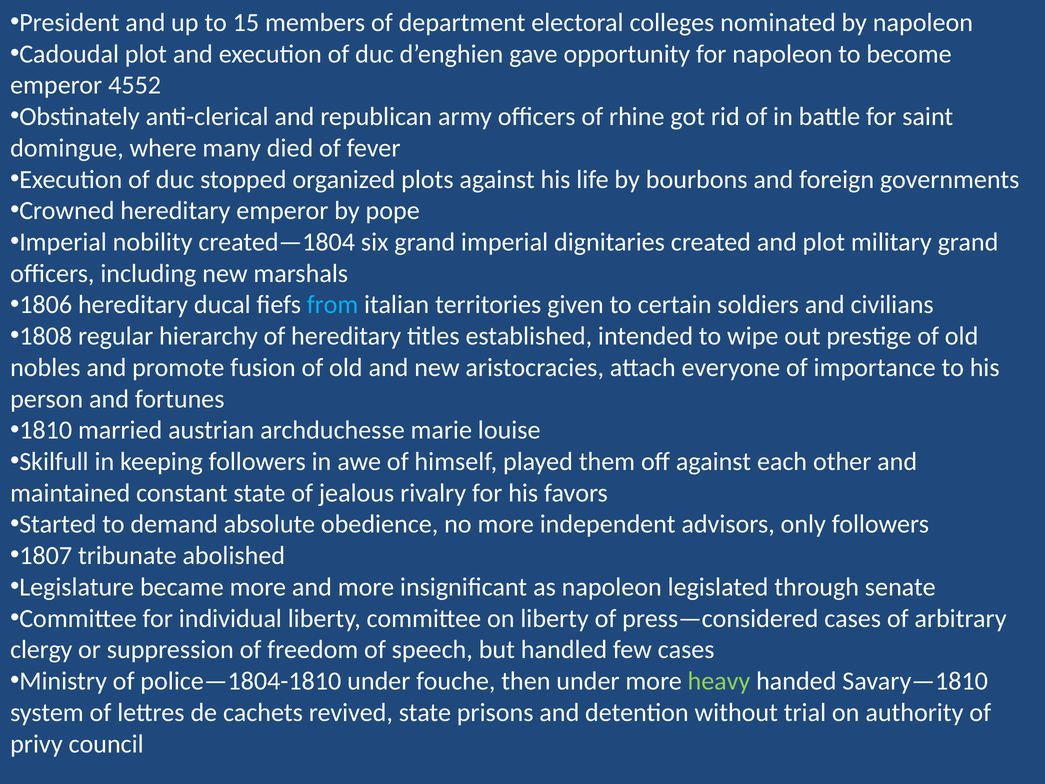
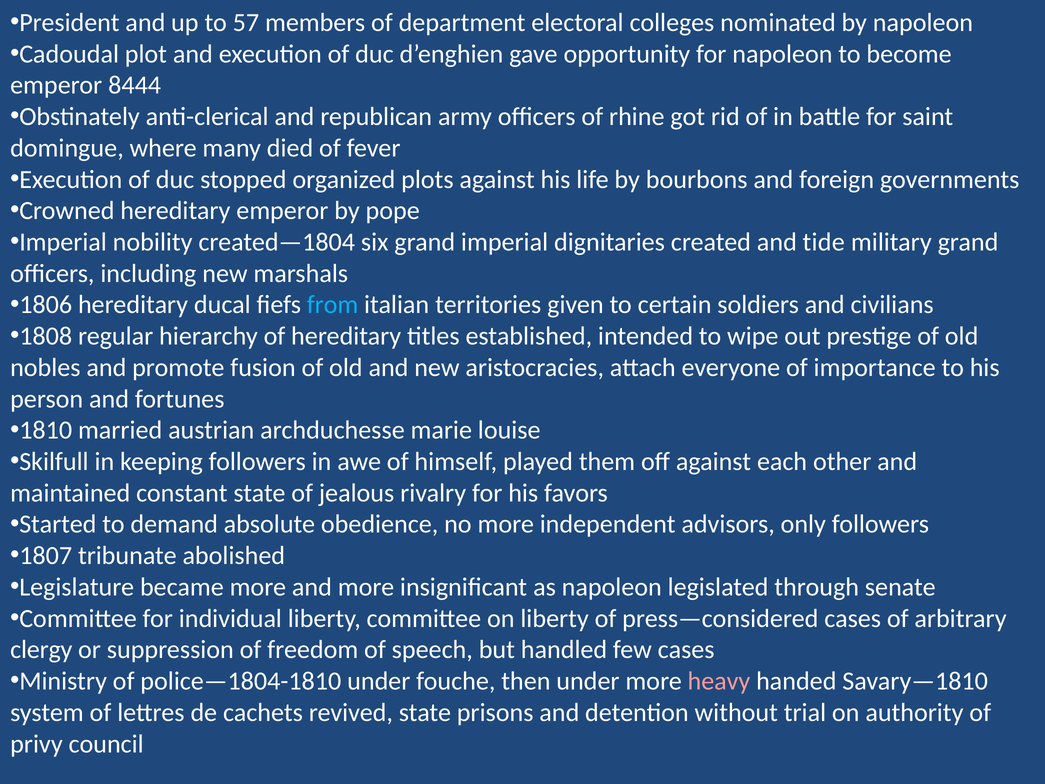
15: 15 -> 57
4552: 4552 -> 8444
and plot: plot -> tide
heavy colour: light green -> pink
